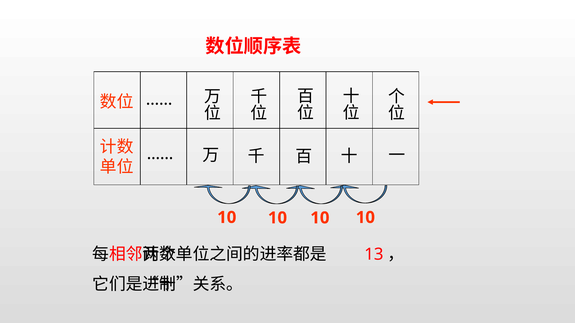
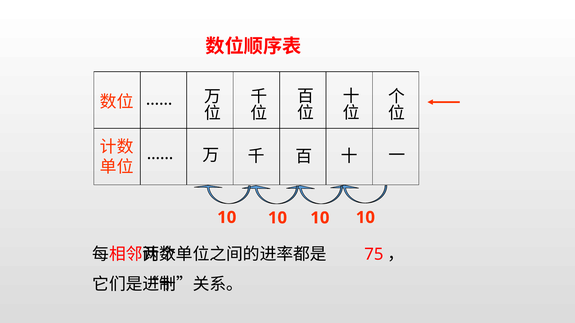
13: 13 -> 75
